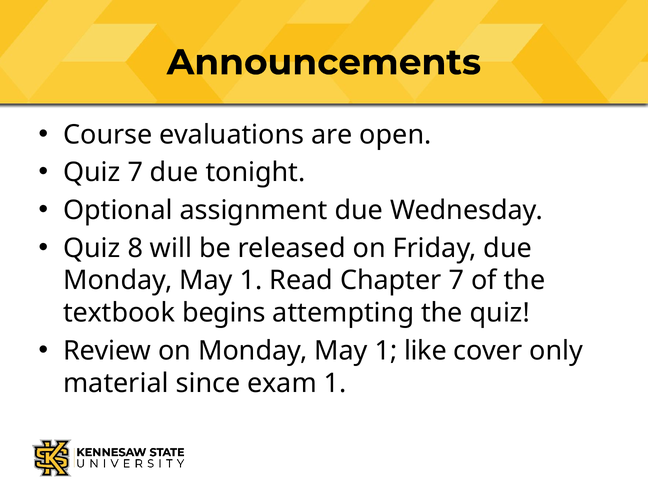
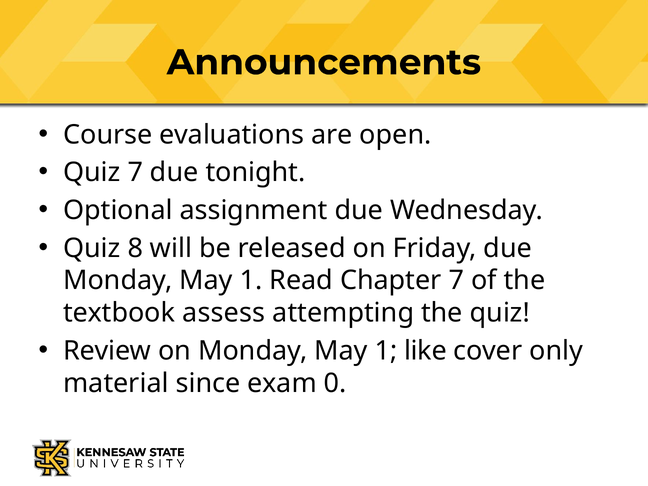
begins: begins -> assess
exam 1: 1 -> 0
